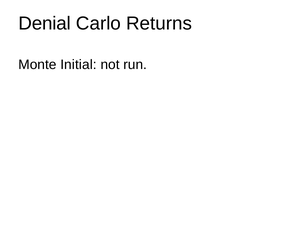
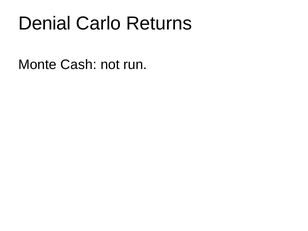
Initial: Initial -> Cash
